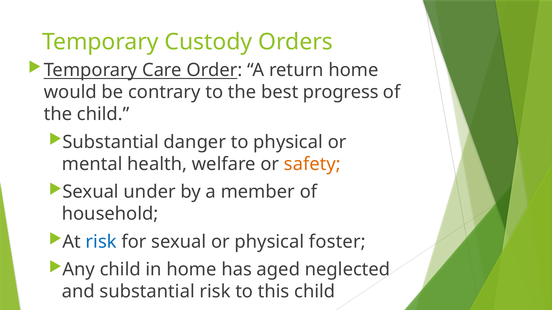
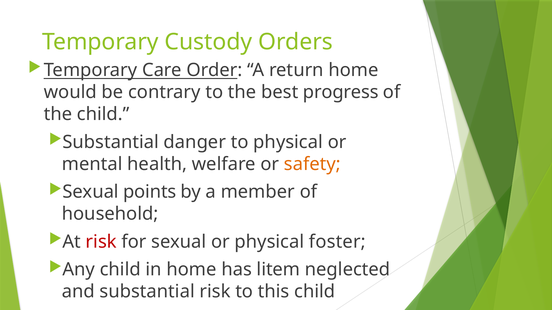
under: under -> points
risk at (101, 242) colour: blue -> red
aged: aged -> litem
